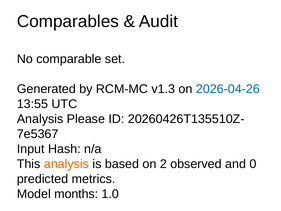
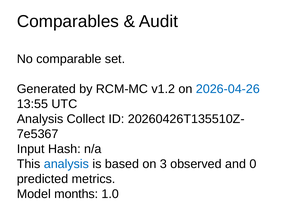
v1.3: v1.3 -> v1.2
Please: Please -> Collect
analysis at (66, 164) colour: orange -> blue
2: 2 -> 3
